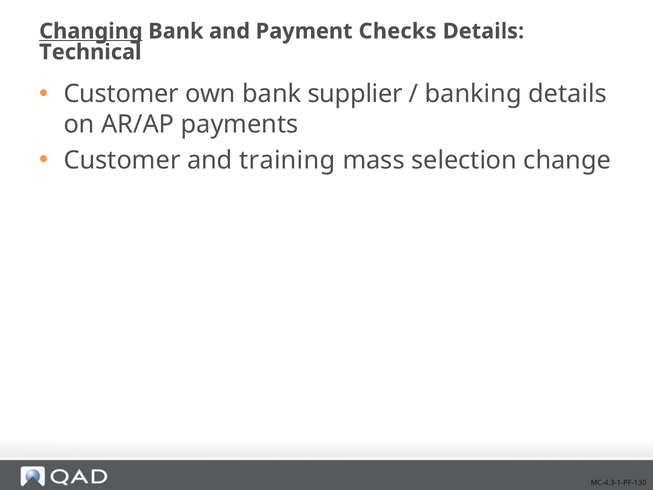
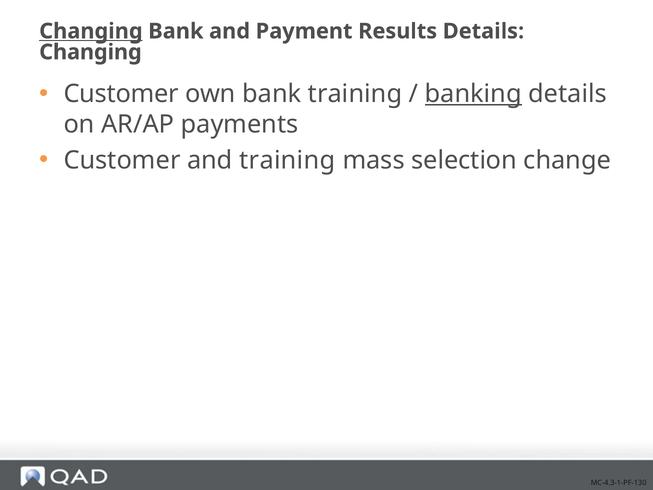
Checks: Checks -> Results
Technical at (90, 52): Technical -> Changing
bank supplier: supplier -> training
banking underline: none -> present
